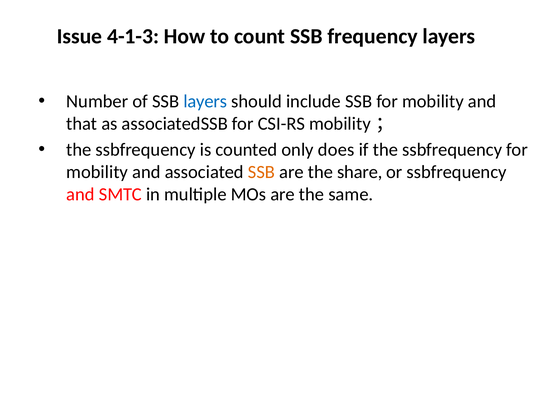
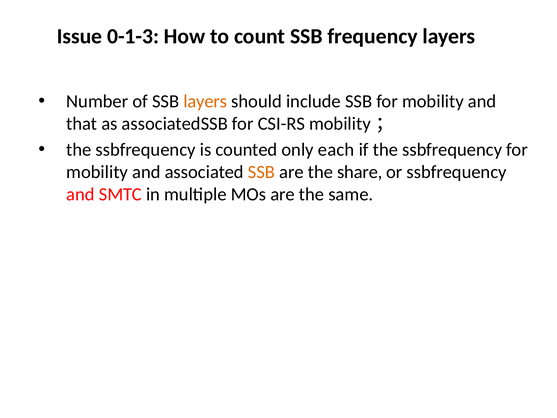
4-1-3: 4-1-3 -> 0-1-3
layers at (205, 101) colour: blue -> orange
does: does -> each
